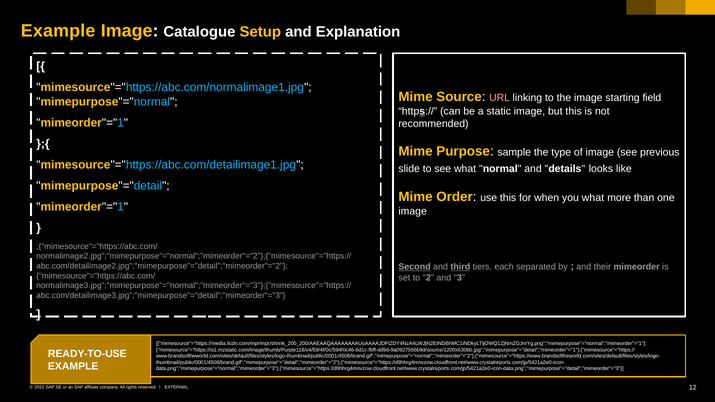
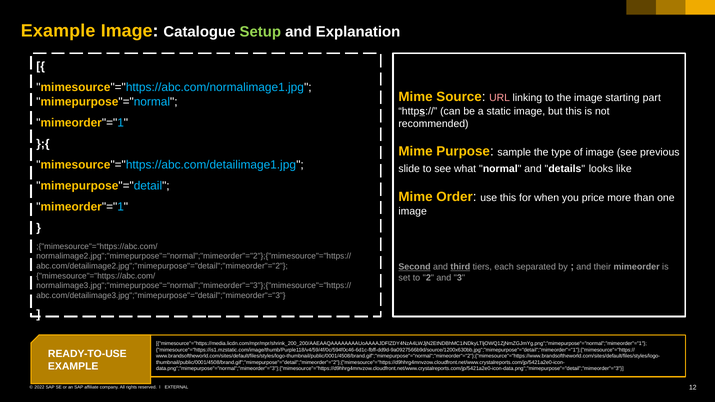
Setup colour: yellow -> light green
field: field -> part
you what: what -> price
